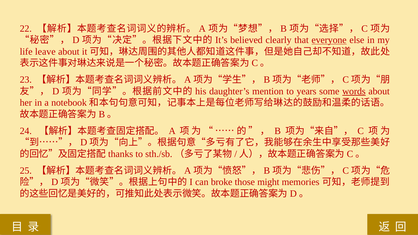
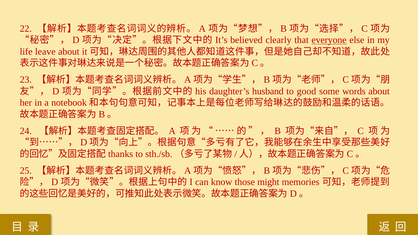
mention: mention -> husband
years: years -> good
words underline: present -> none
broke: broke -> know
